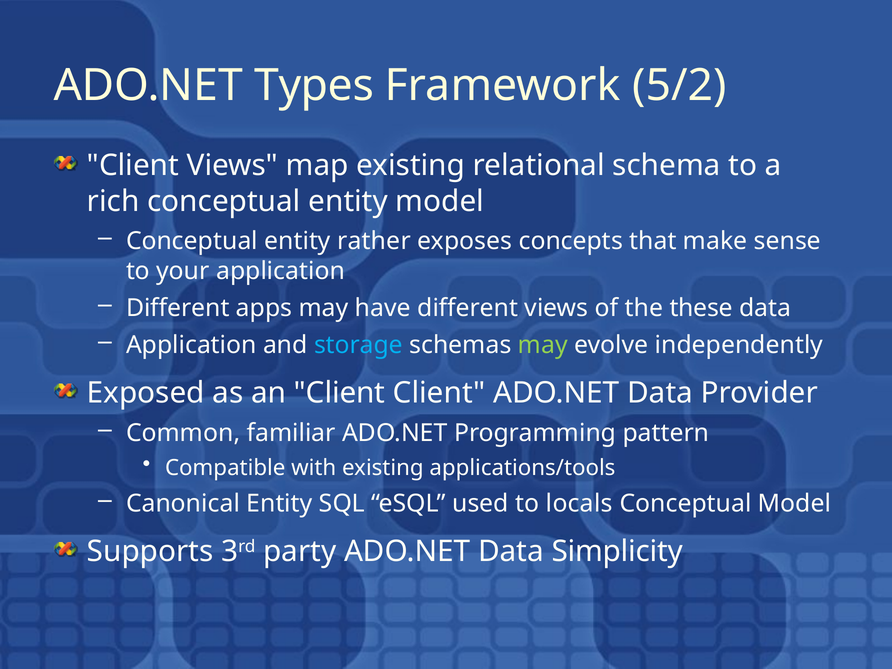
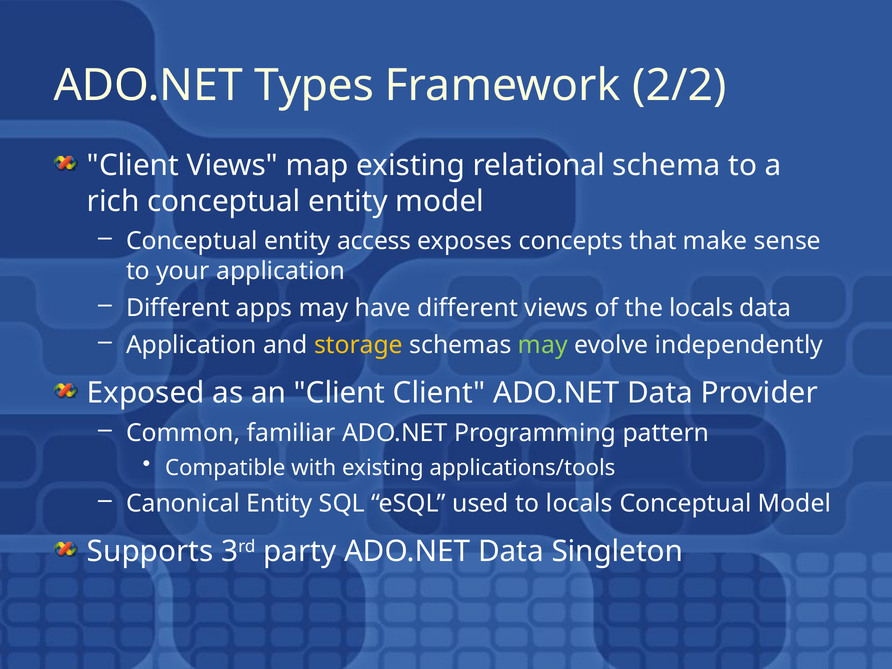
5/2: 5/2 -> 2/2
rather: rather -> access
the these: these -> locals
storage colour: light blue -> yellow
Simplicity: Simplicity -> Singleton
